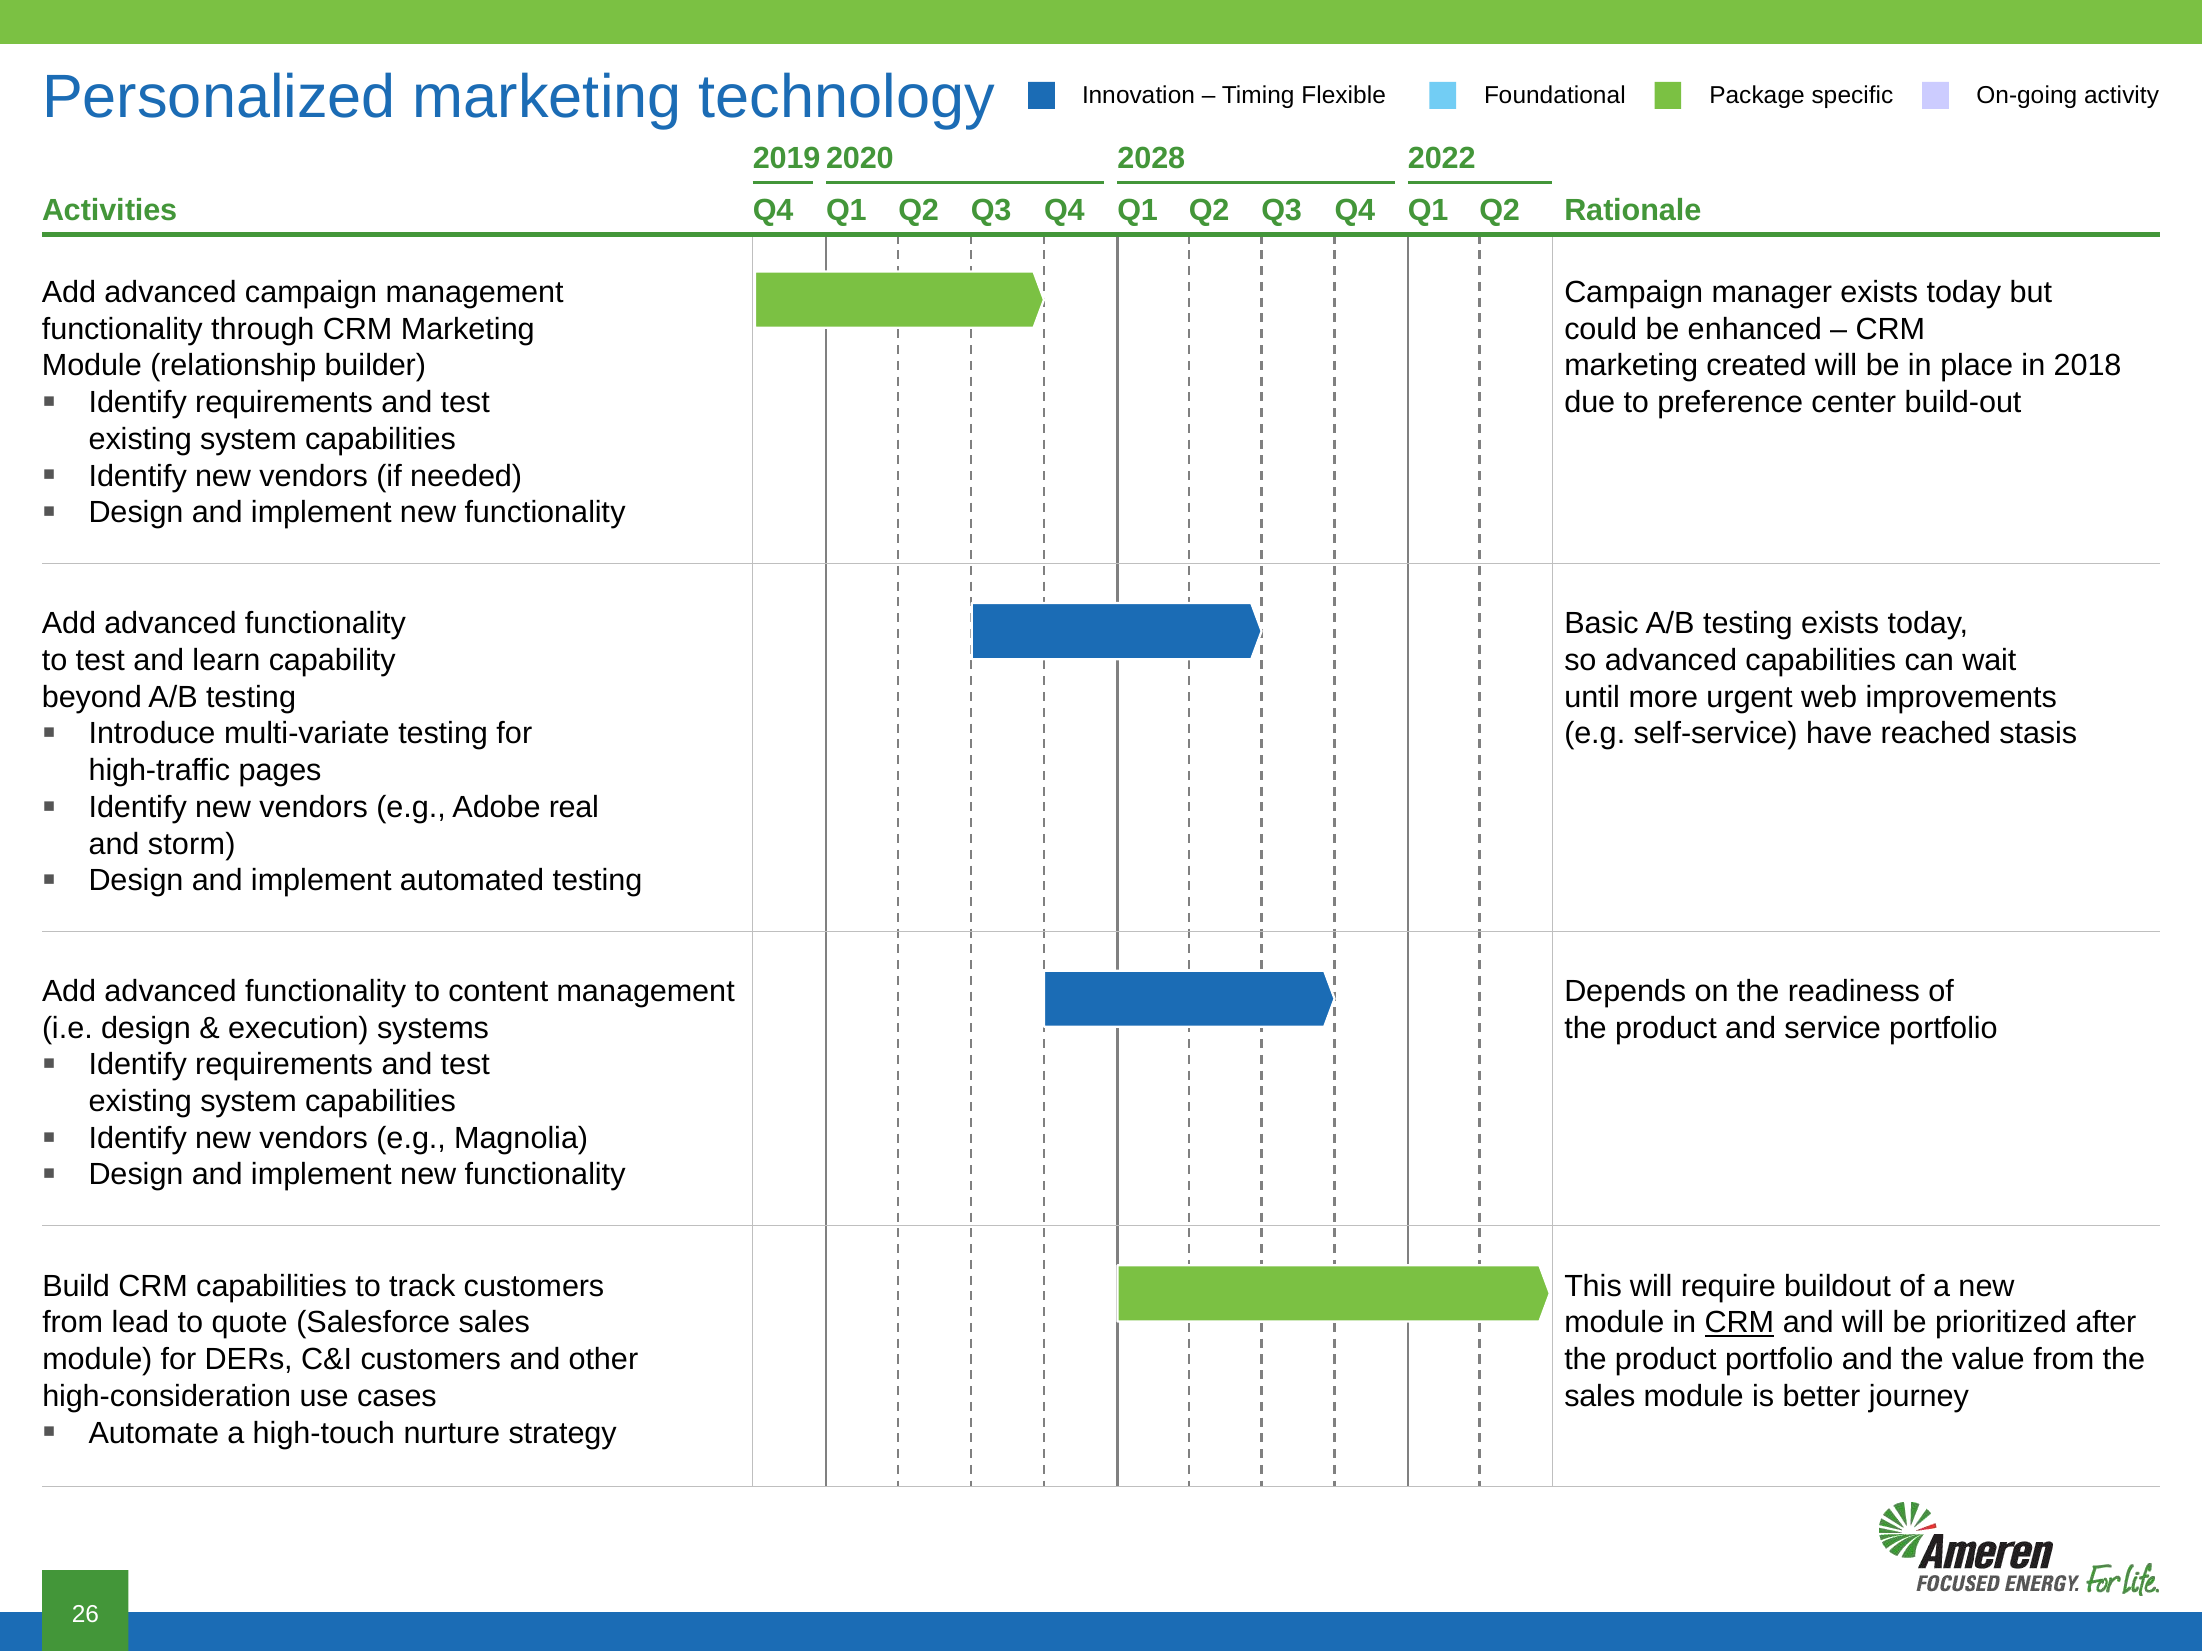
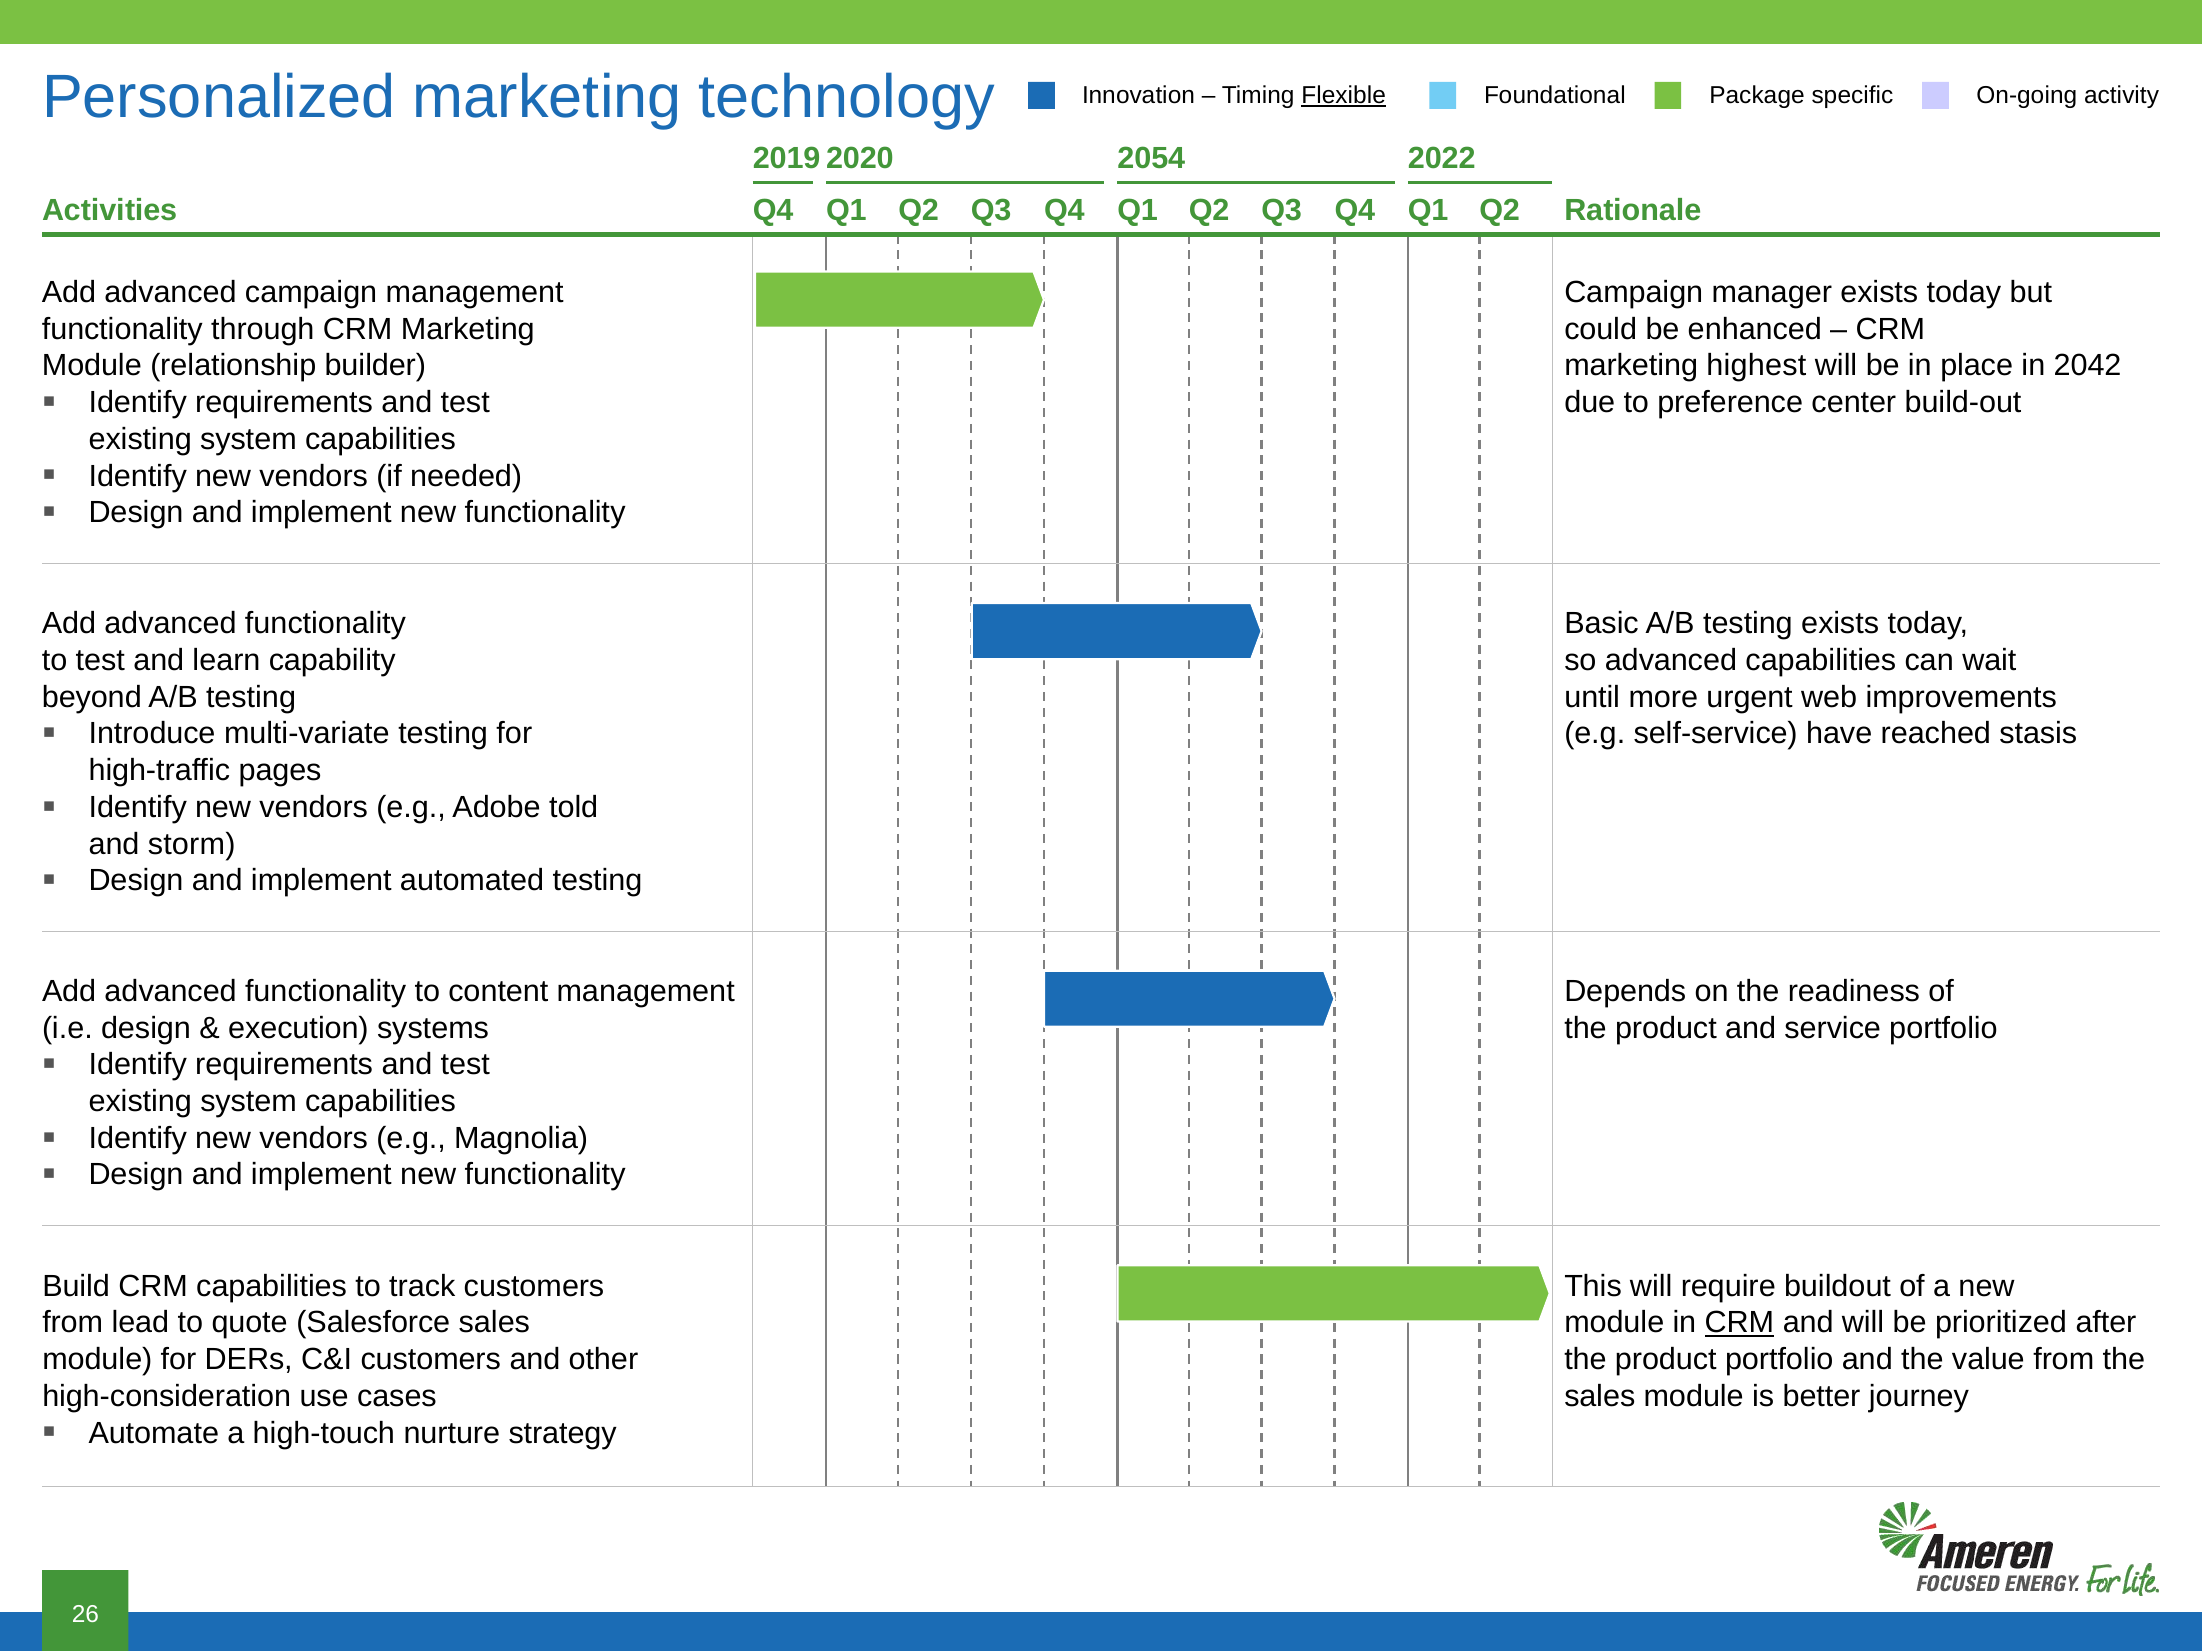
Flexible underline: none -> present
2028: 2028 -> 2054
created: created -> highest
2018: 2018 -> 2042
real: real -> told
